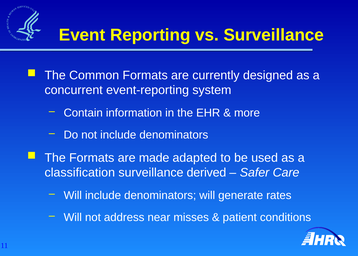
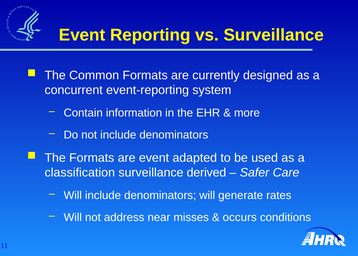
are made: made -> event
patient: patient -> occurs
